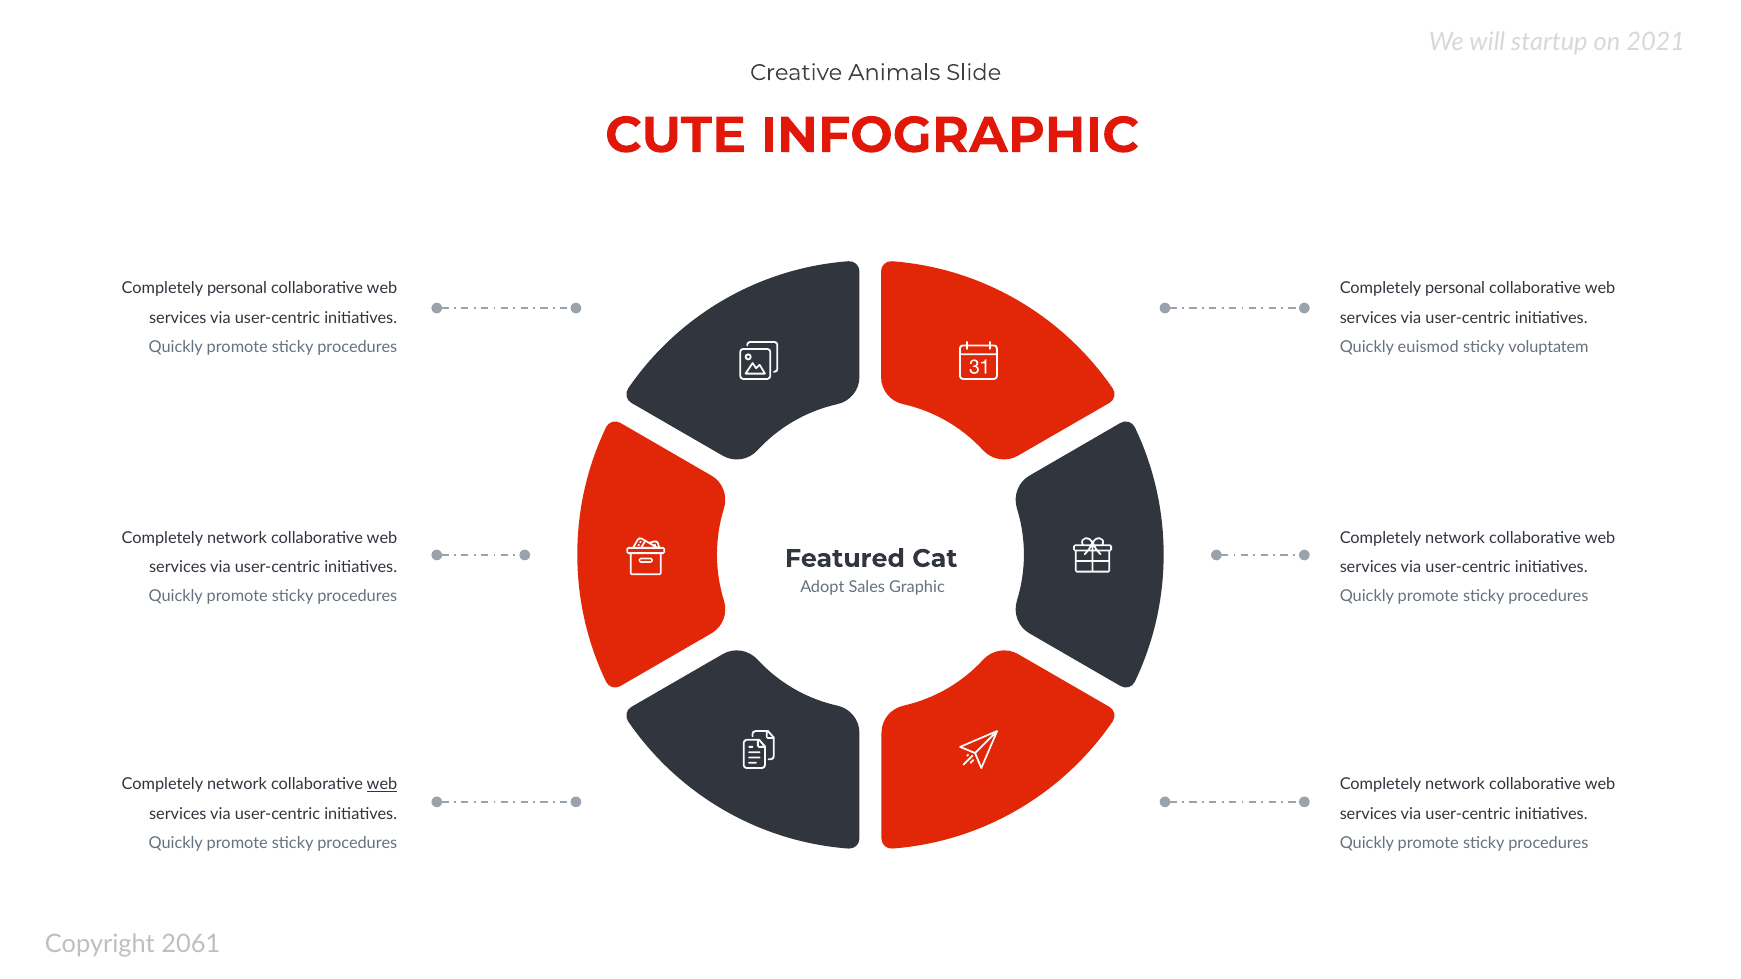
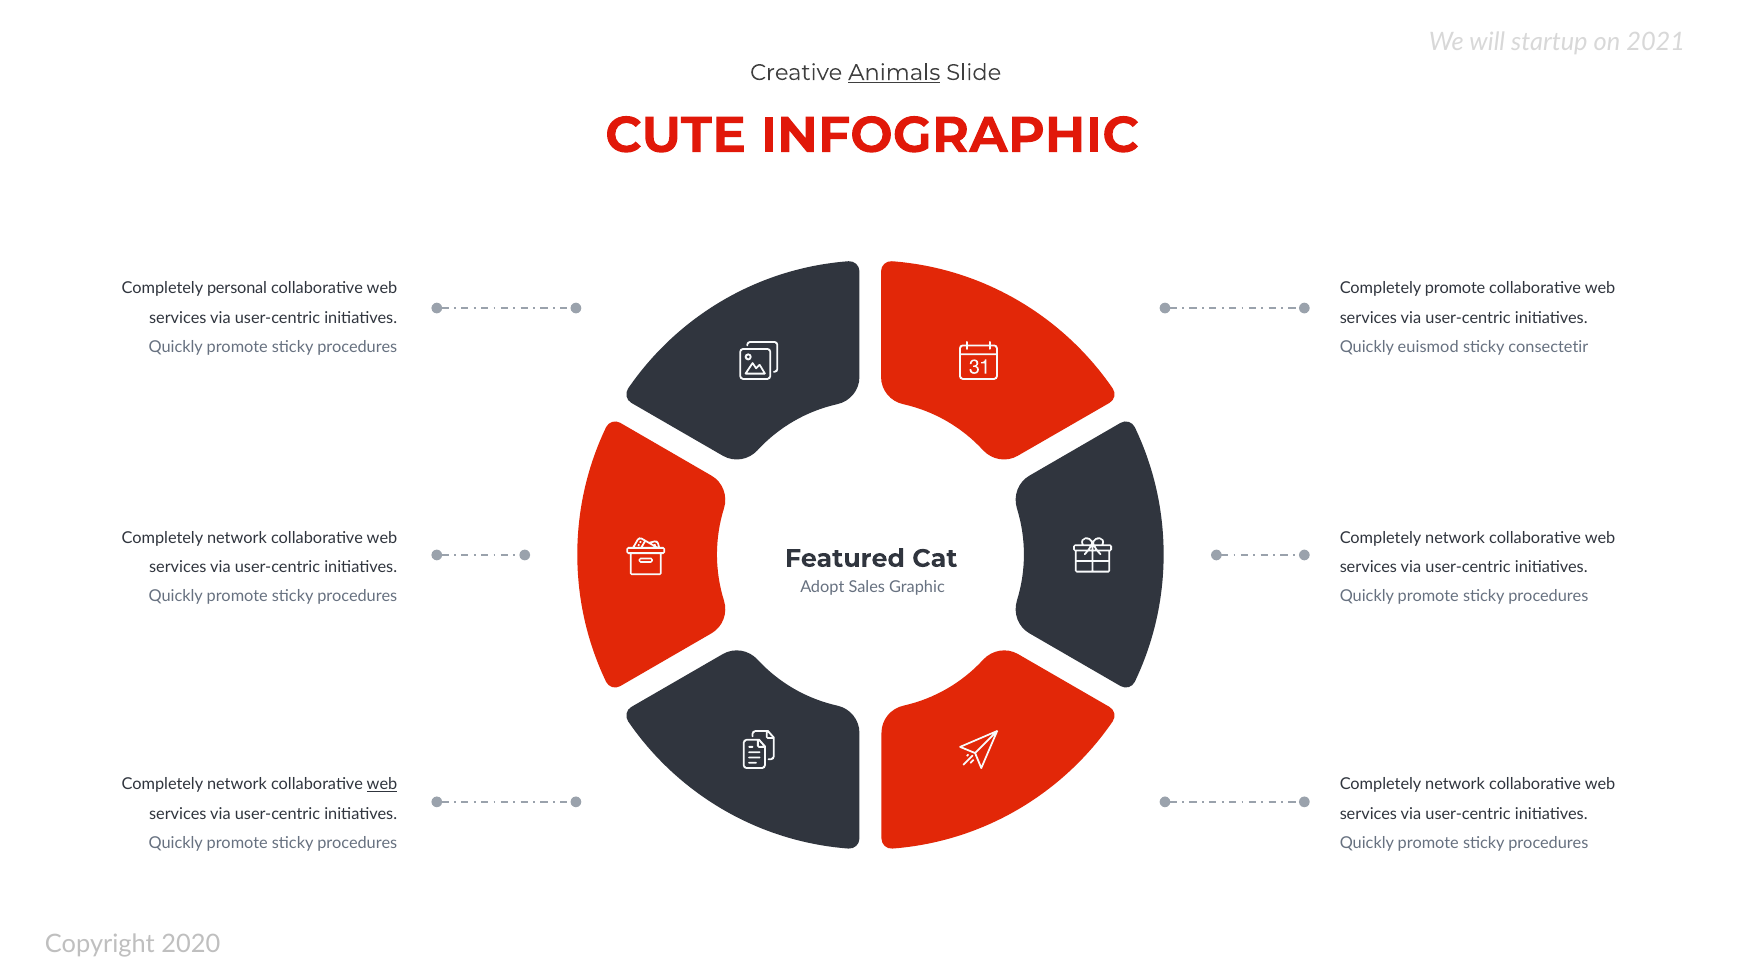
Animals underline: none -> present
personal at (1455, 289): personal -> promote
voluptatem: voluptatem -> consectetir
2061: 2061 -> 2020
